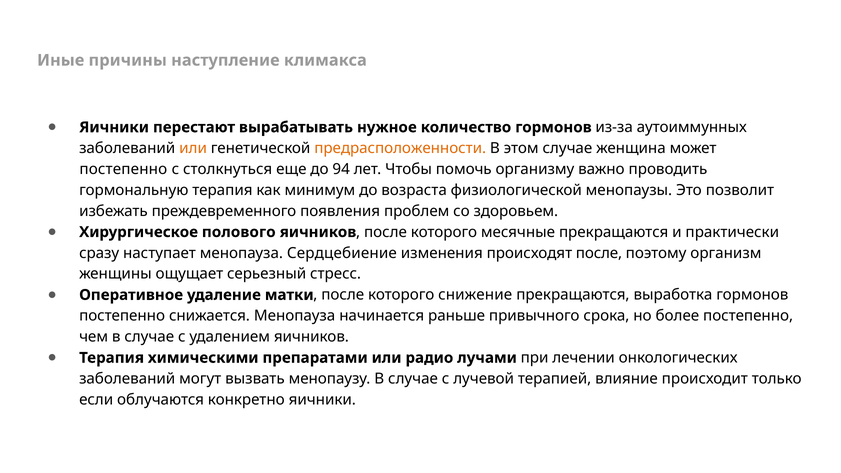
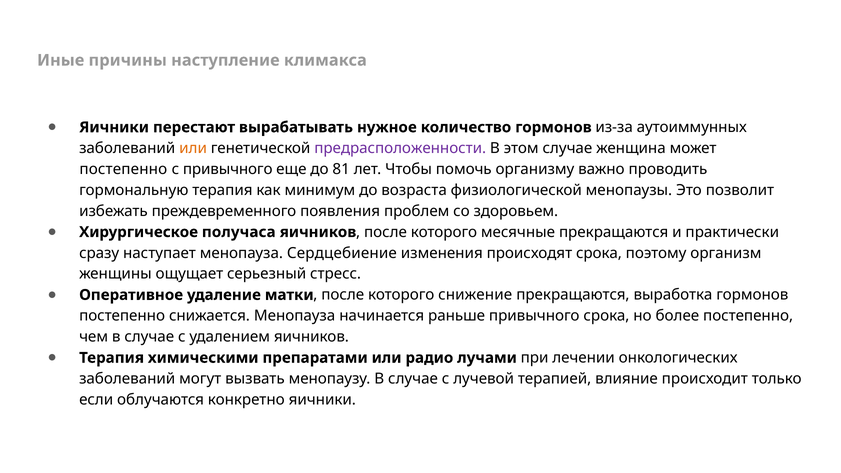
предрасположенности colour: orange -> purple
с столкнуться: столкнуться -> привычного
94: 94 -> 81
полового: полового -> получаса
происходят после: после -> срока
